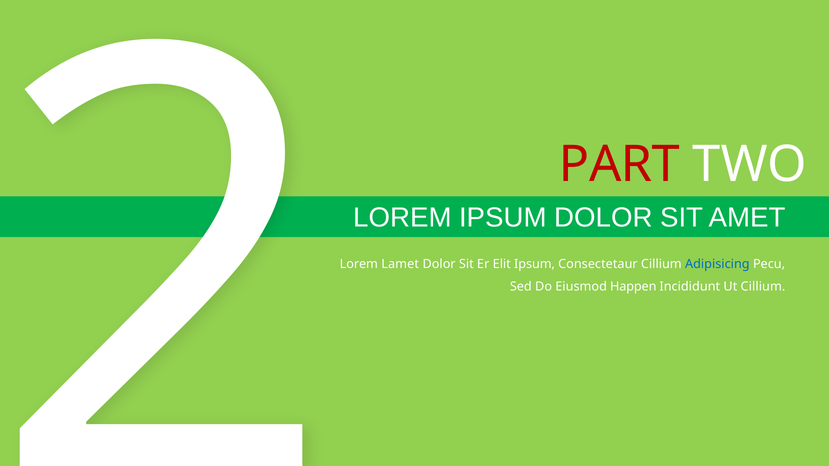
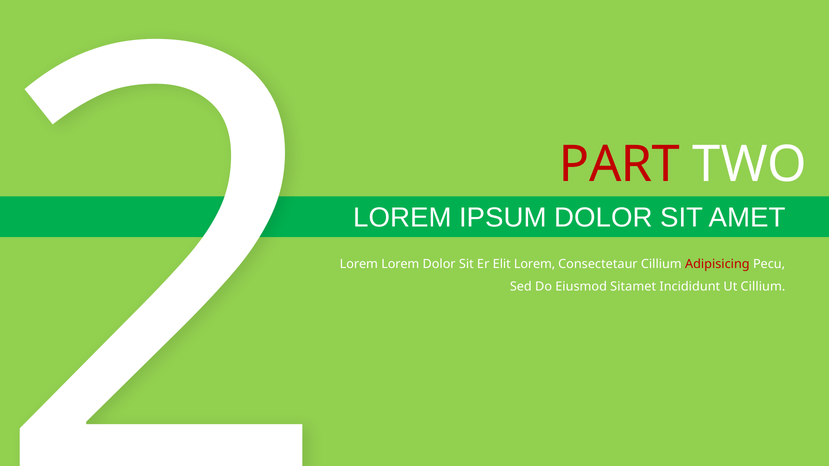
Lorem Lamet: Lamet -> Lorem
Elit Ipsum: Ipsum -> Lorem
Adipisicing colour: blue -> red
Happen: Happen -> Sitamet
